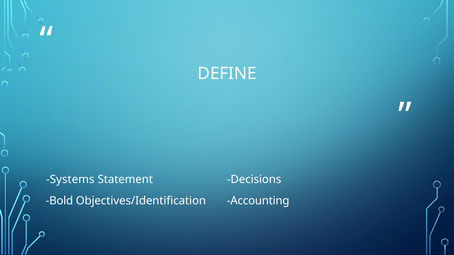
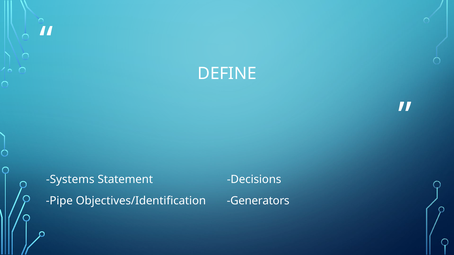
Bold: Bold -> Pipe
Accounting: Accounting -> Generators
